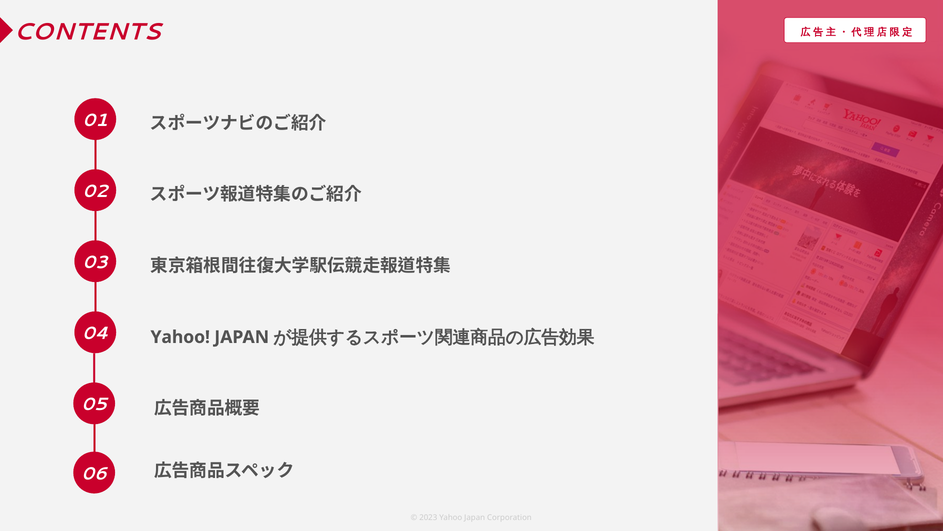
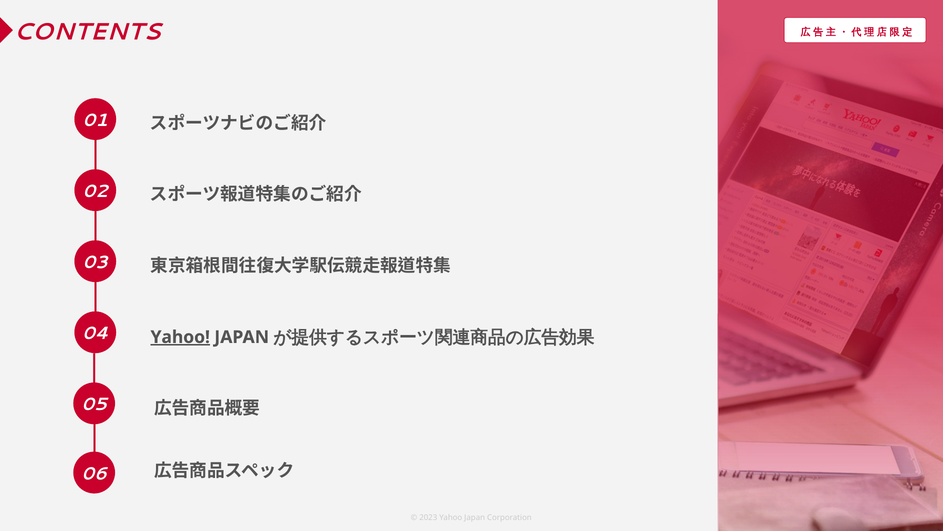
Yahoo at (180, 337) underline: none -> present
